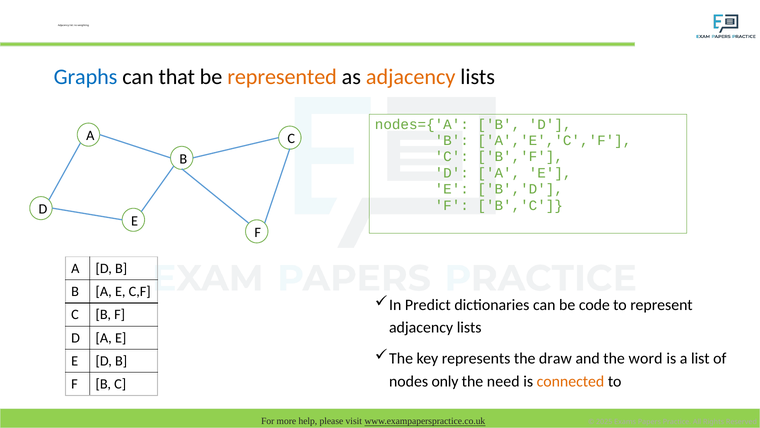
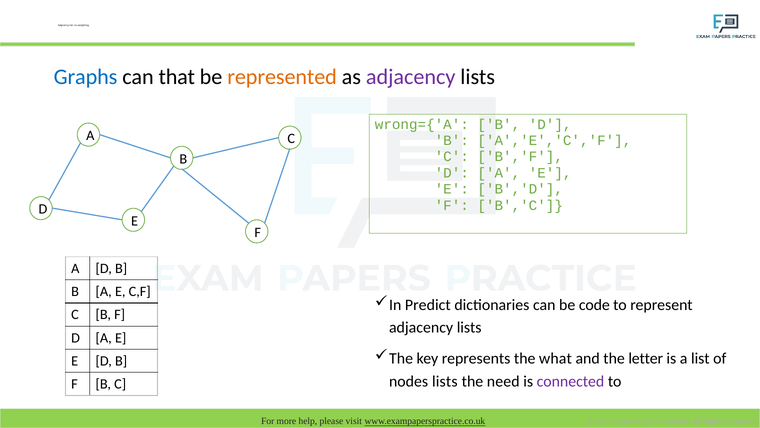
adjacency at (411, 77) colour: orange -> purple
nodes={'A: nodes={'A -> wrong={'A
draw: draw -> what
word: word -> letter
nodes only: only -> lists
connected colour: orange -> purple
